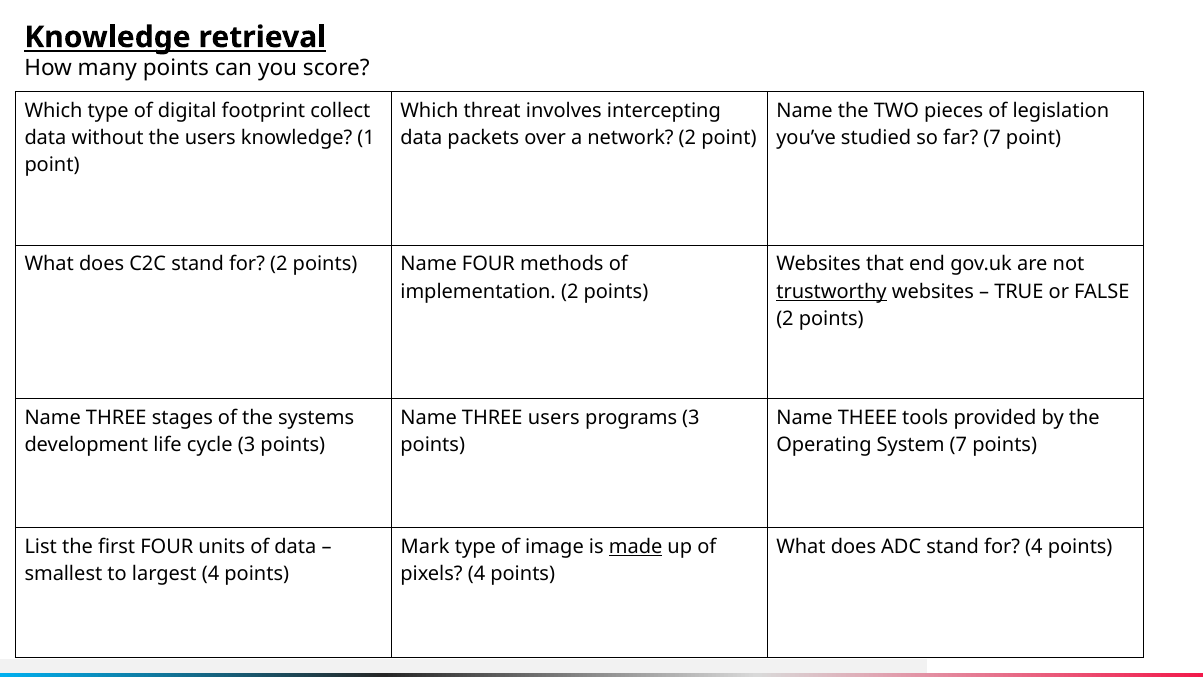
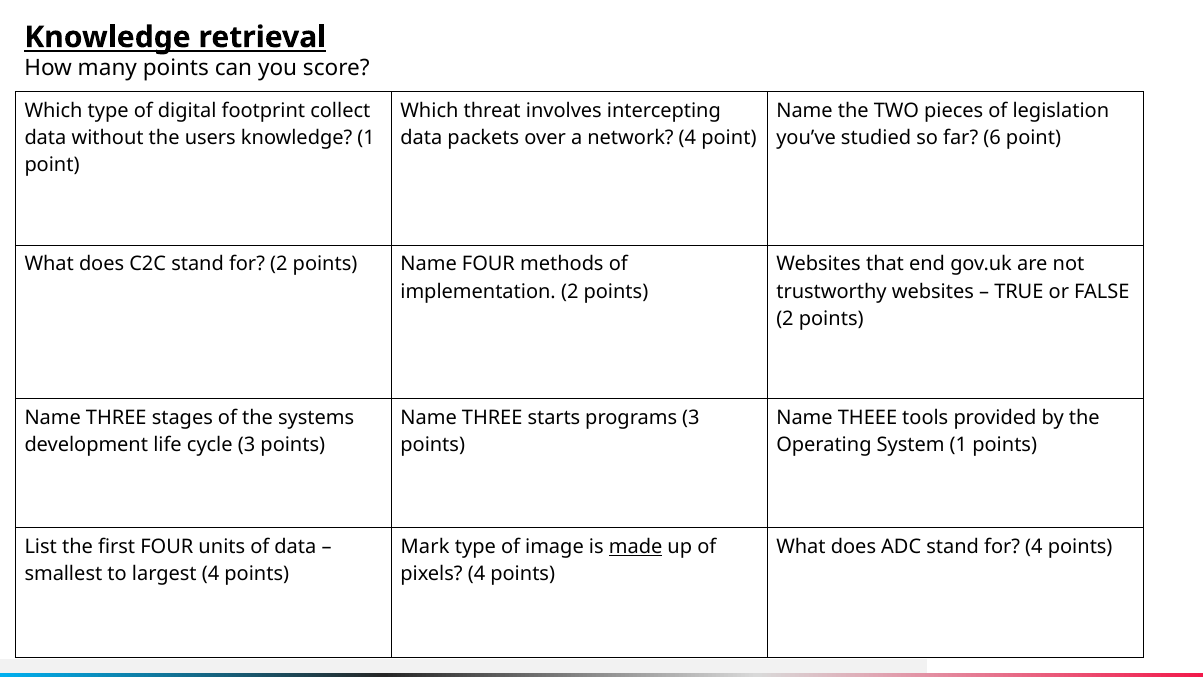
network 2: 2 -> 4
far 7: 7 -> 6
trustworthy underline: present -> none
THREE users: users -> starts
System 7: 7 -> 1
